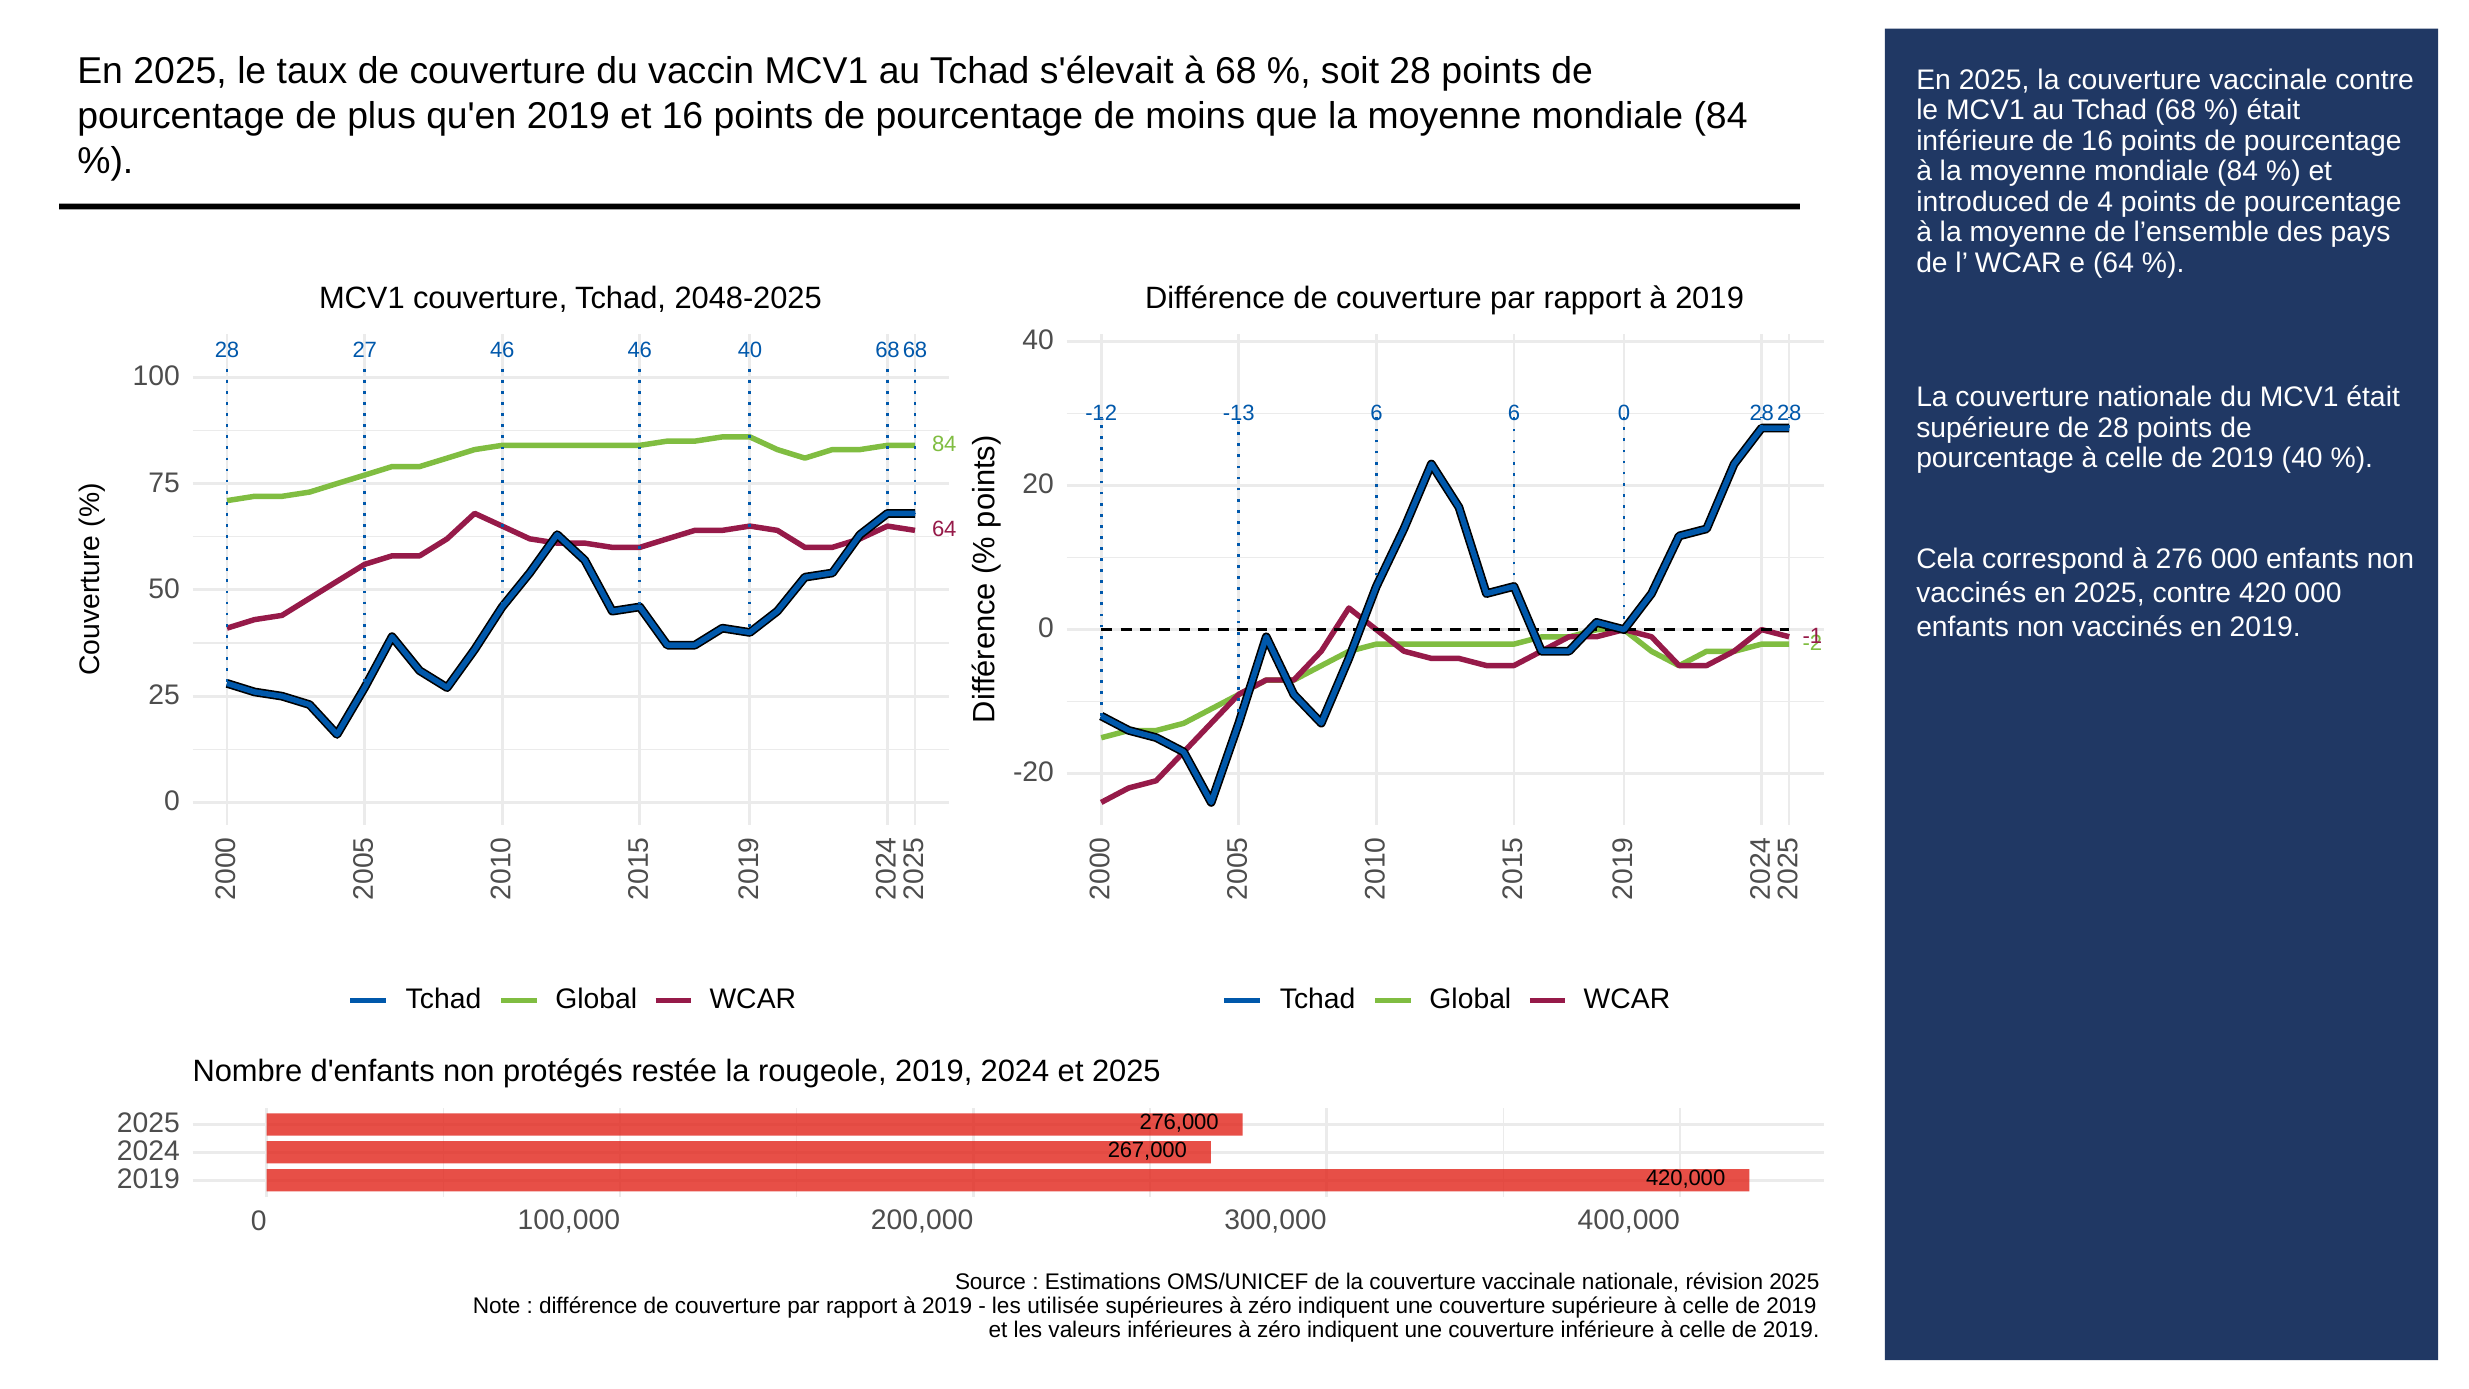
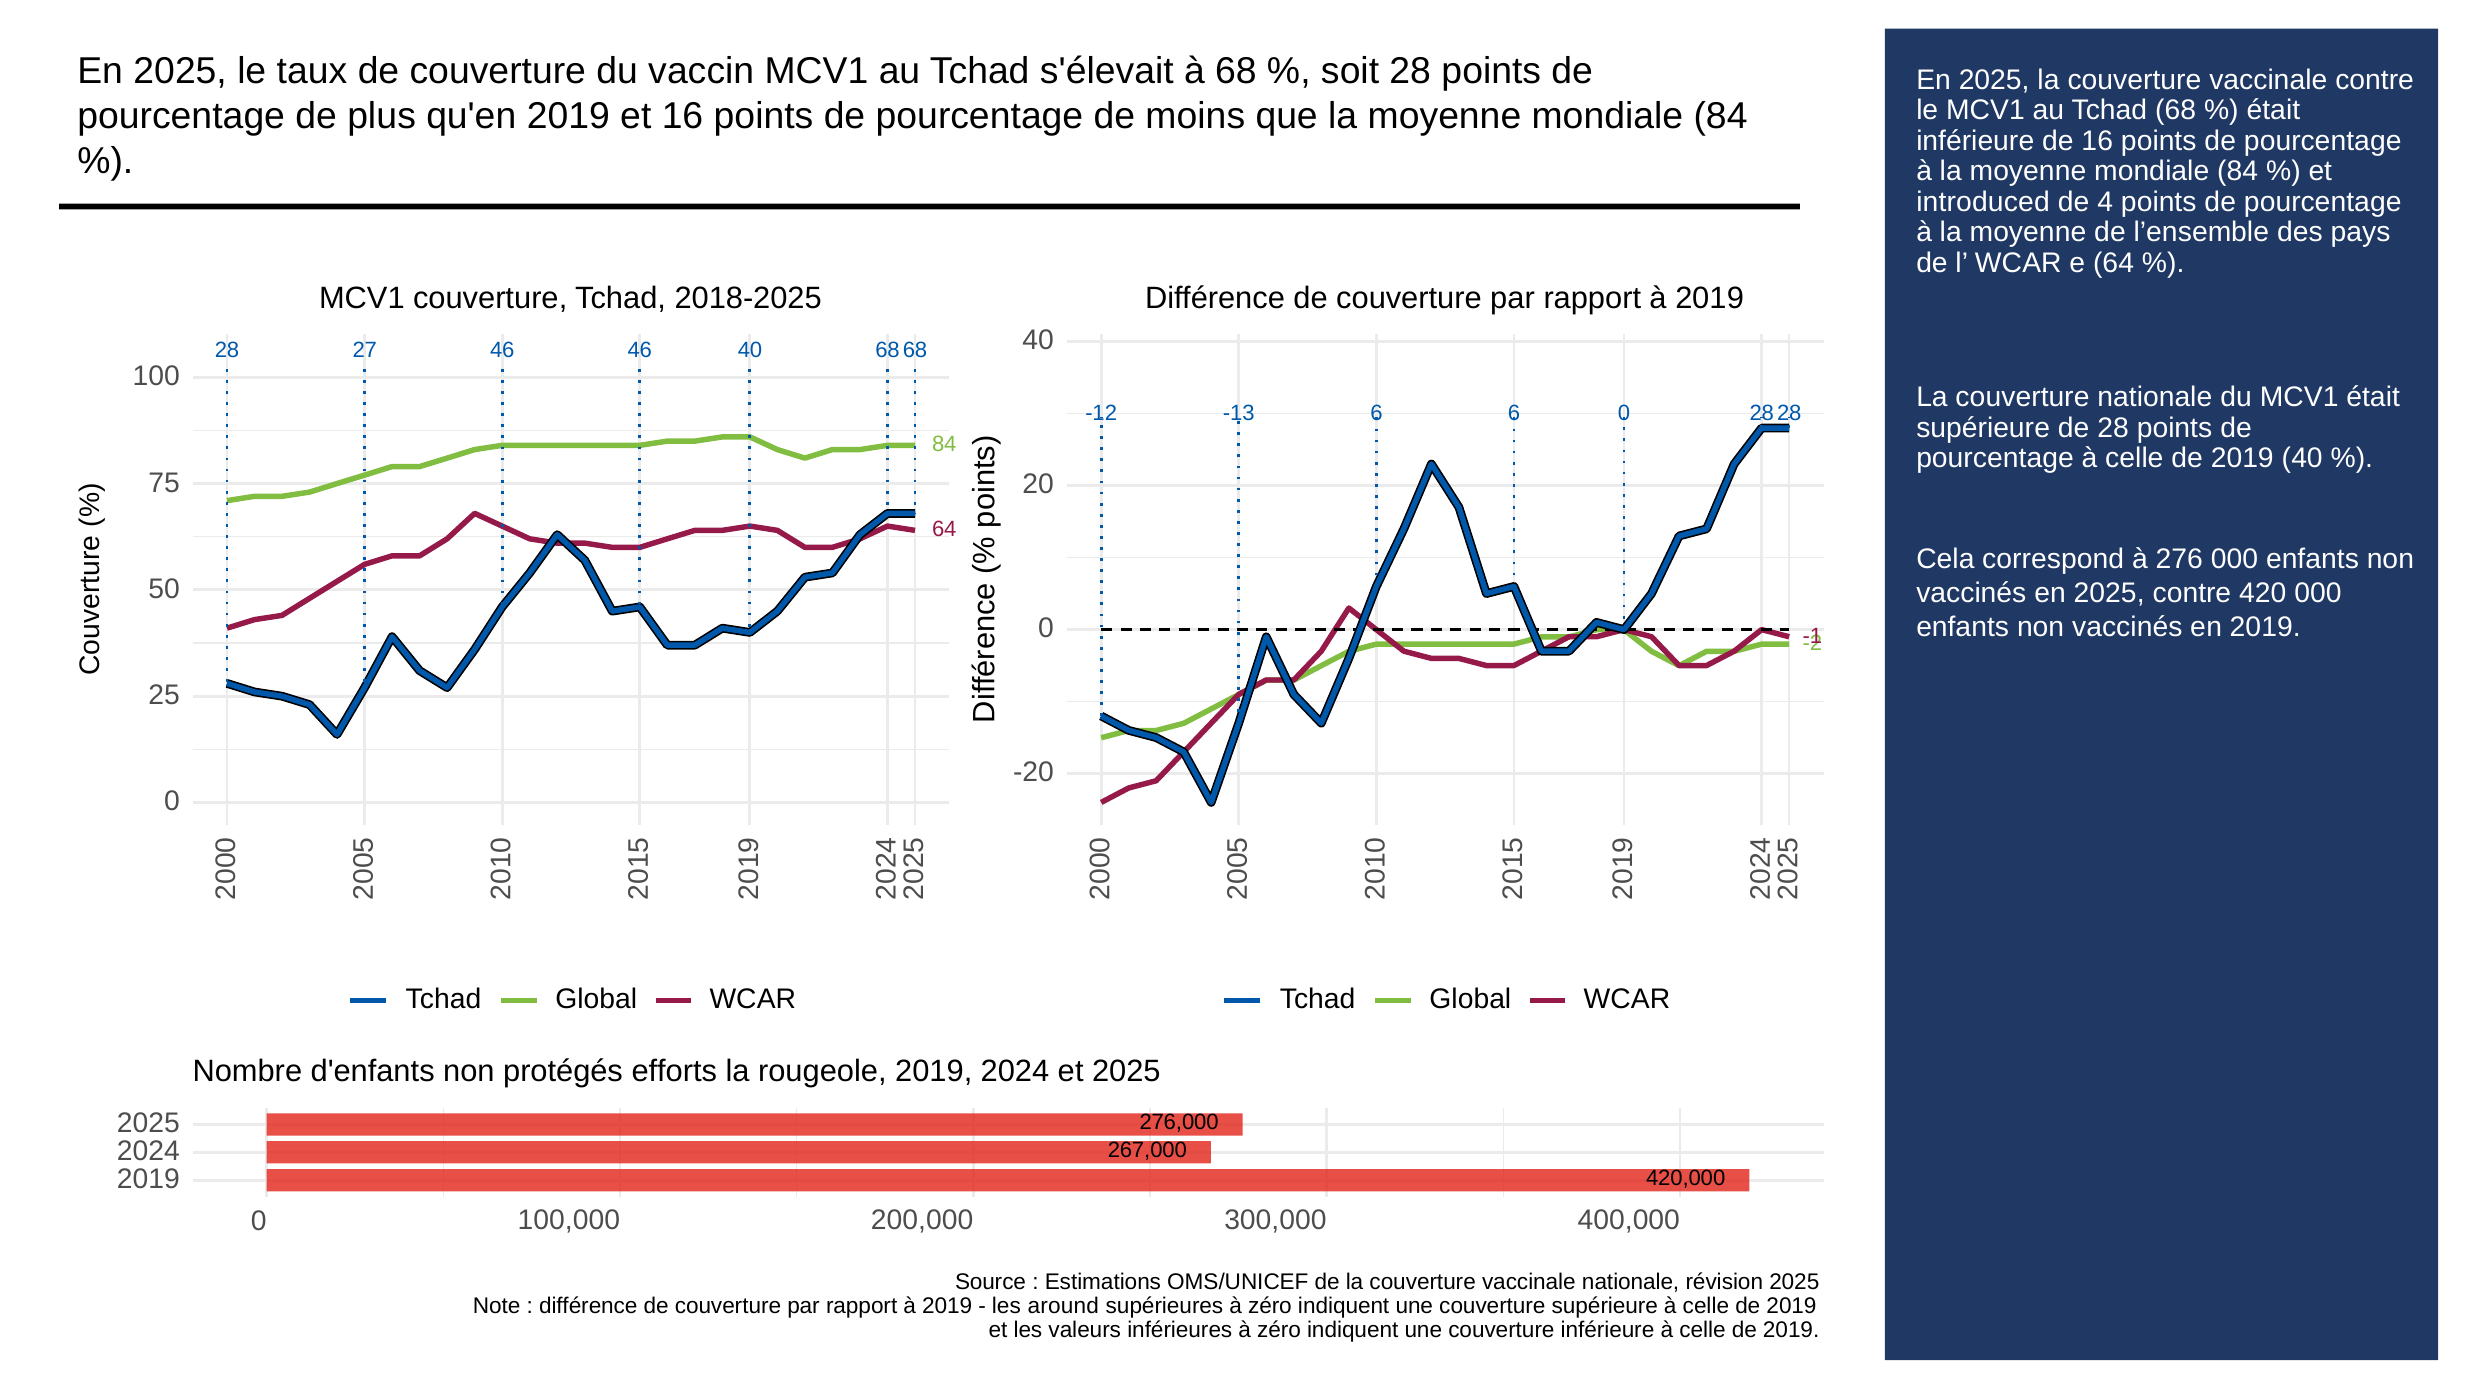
2048-2025: 2048-2025 -> 2018-2025
restée: restée -> efforts
utilisée: utilisée -> around
